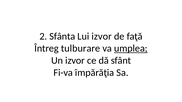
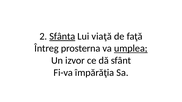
Sfânta underline: none -> present
Lui izvor: izvor -> viaţă
tulburare: tulburare -> prosterna
